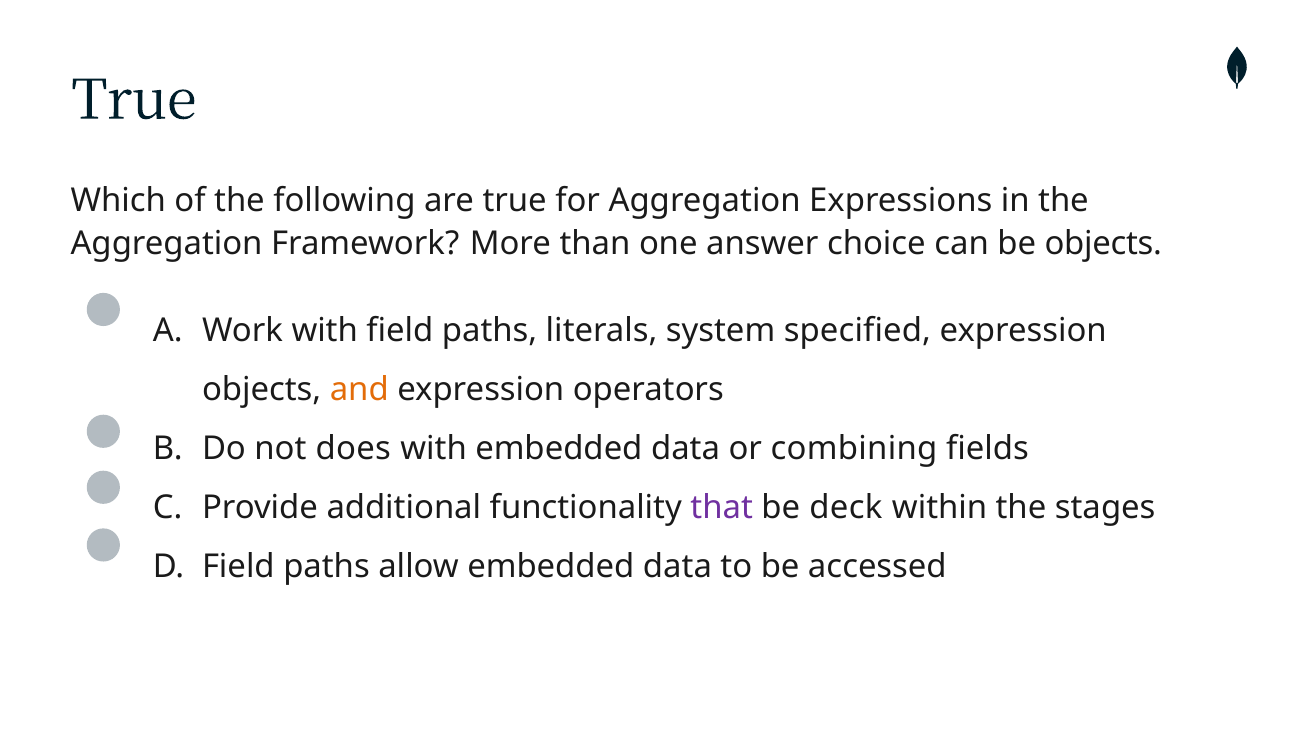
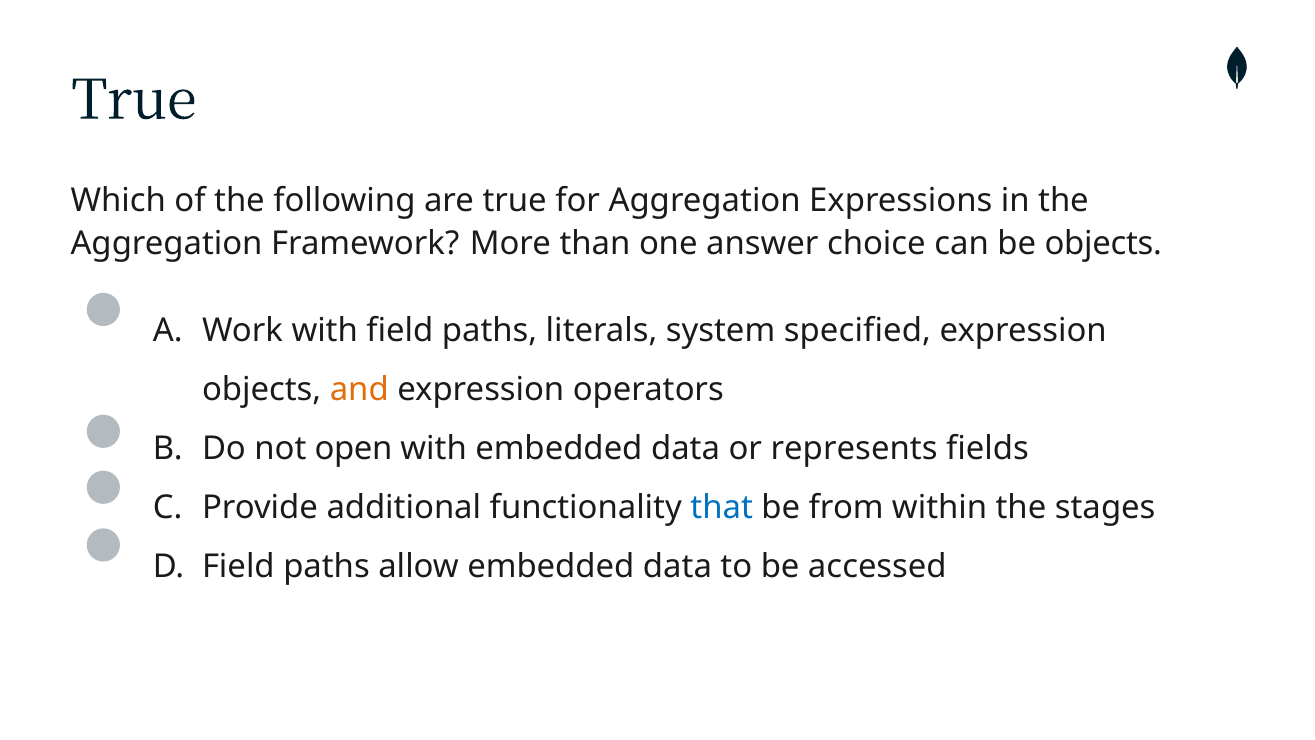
does: does -> open
combining: combining -> represents
that colour: purple -> blue
deck: deck -> from
